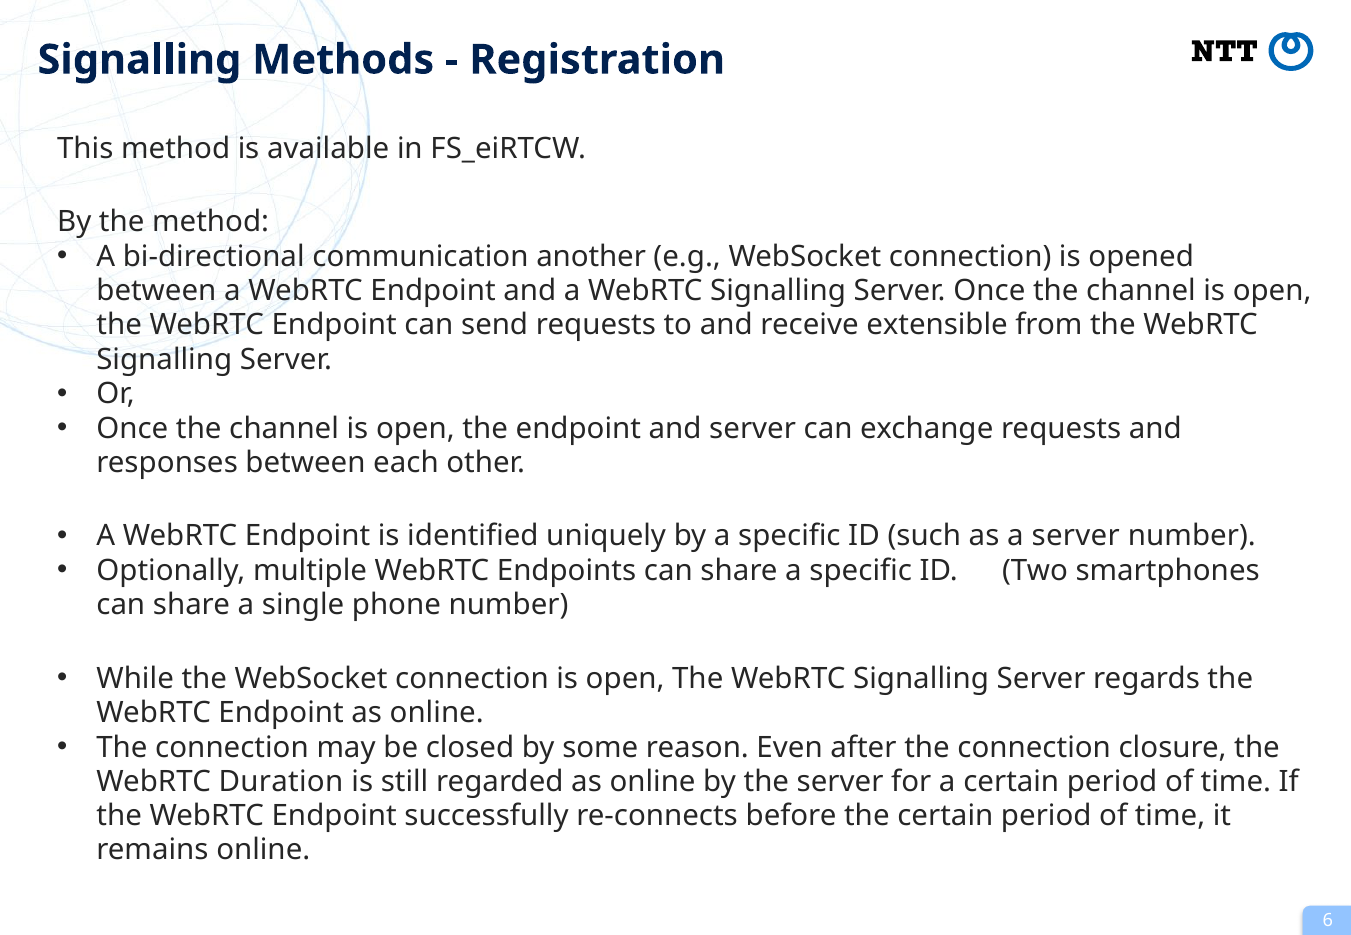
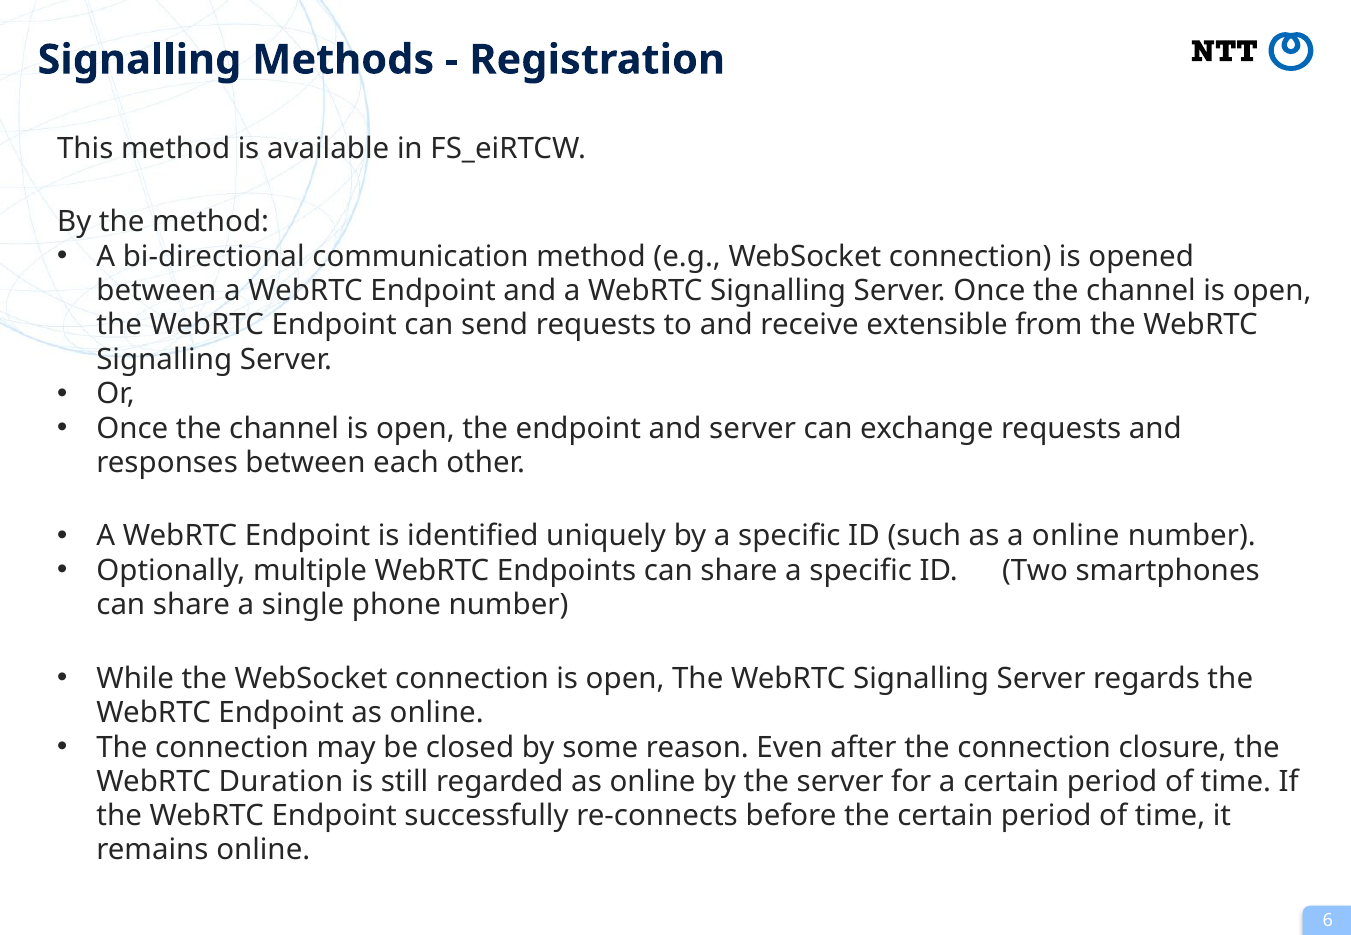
communication another: another -> method
a server: server -> online
